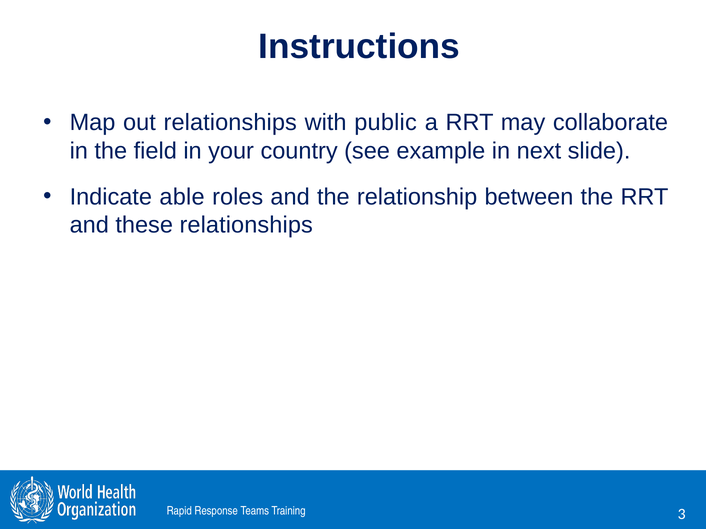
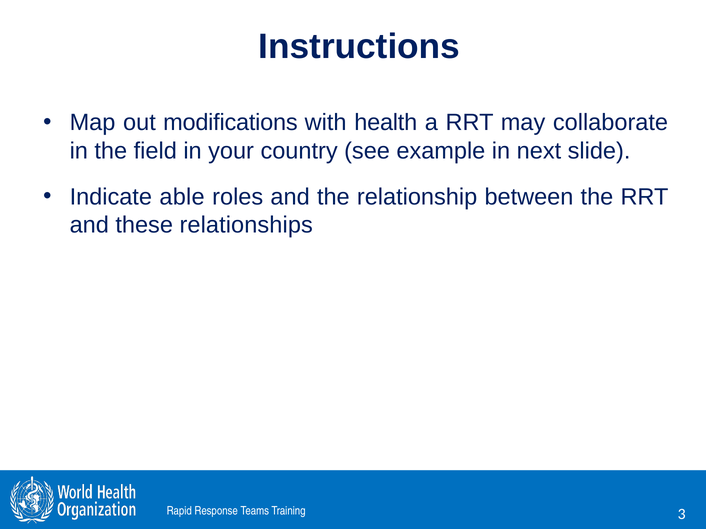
out relationships: relationships -> modifications
public: public -> health
